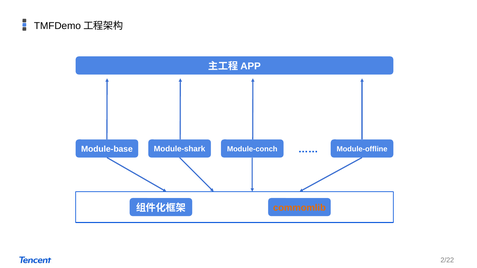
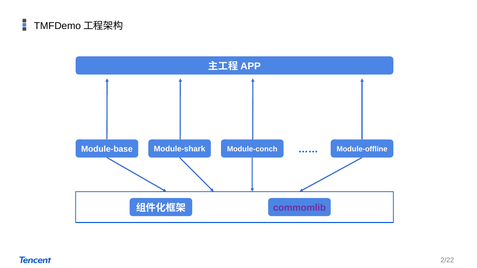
commomlib colour: orange -> purple
